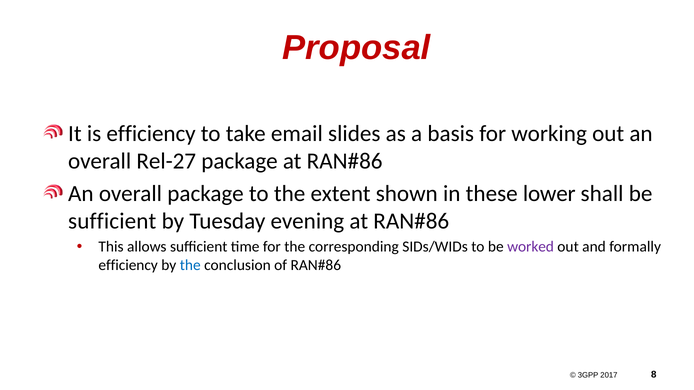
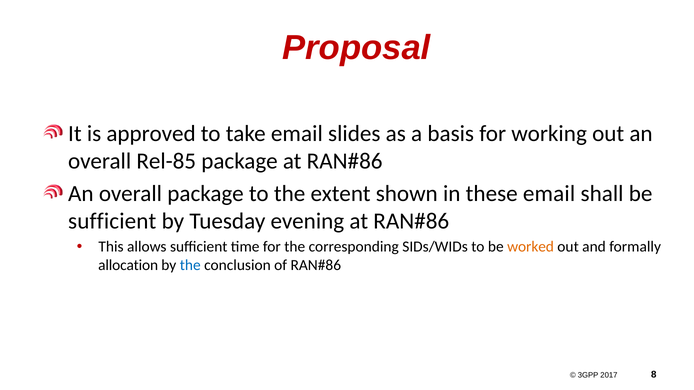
is efficiency: efficiency -> approved
Rel-27: Rel-27 -> Rel-85
these lower: lower -> email
worked colour: purple -> orange
efficiency at (128, 266): efficiency -> allocation
